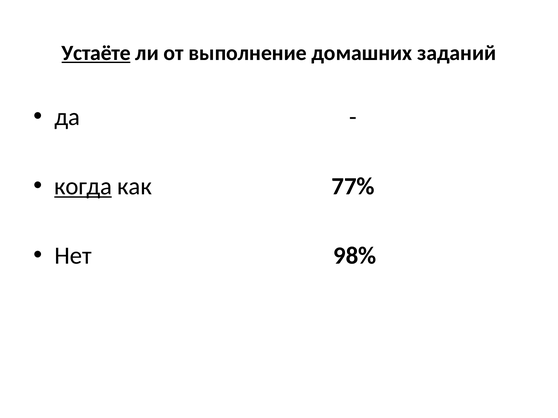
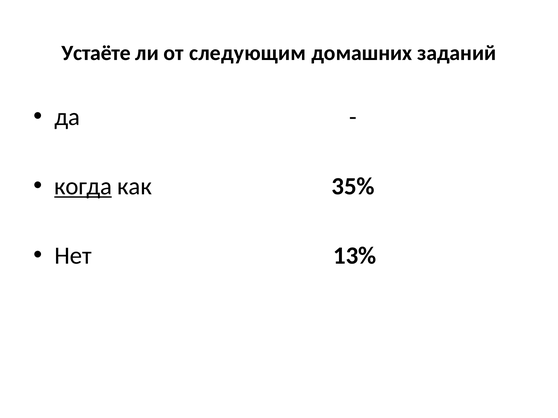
Устаёте underline: present -> none
выполнение: выполнение -> следующим
77%: 77% -> 35%
98%: 98% -> 13%
